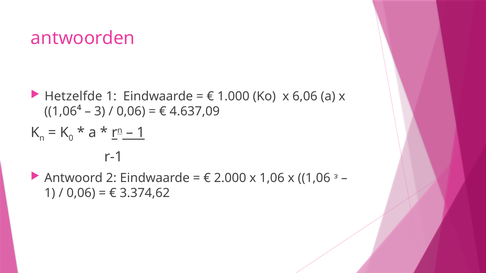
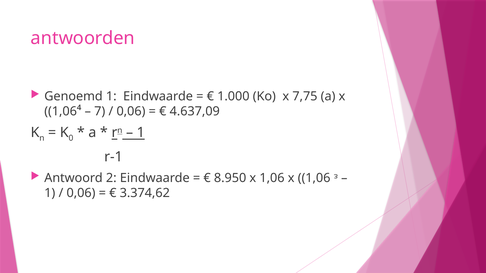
Hetzelfde: Hetzelfde -> Genoemd
6,06: 6,06 -> 7,75
3: 3 -> 7
2.000: 2.000 -> 8.950
